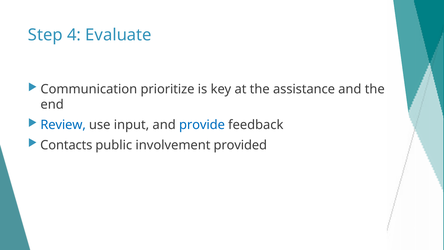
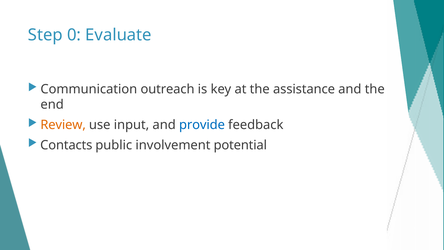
4: 4 -> 0
prioritize: prioritize -> outreach
Review colour: blue -> orange
provided: provided -> potential
